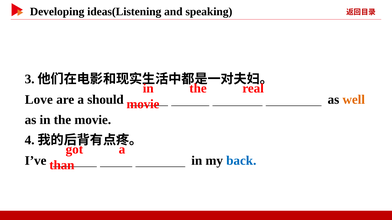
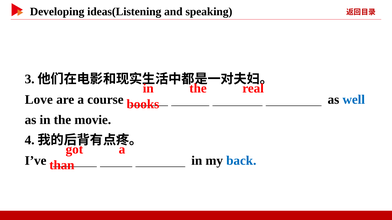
should: should -> course
well colour: orange -> blue
movie at (143, 104): movie -> books
